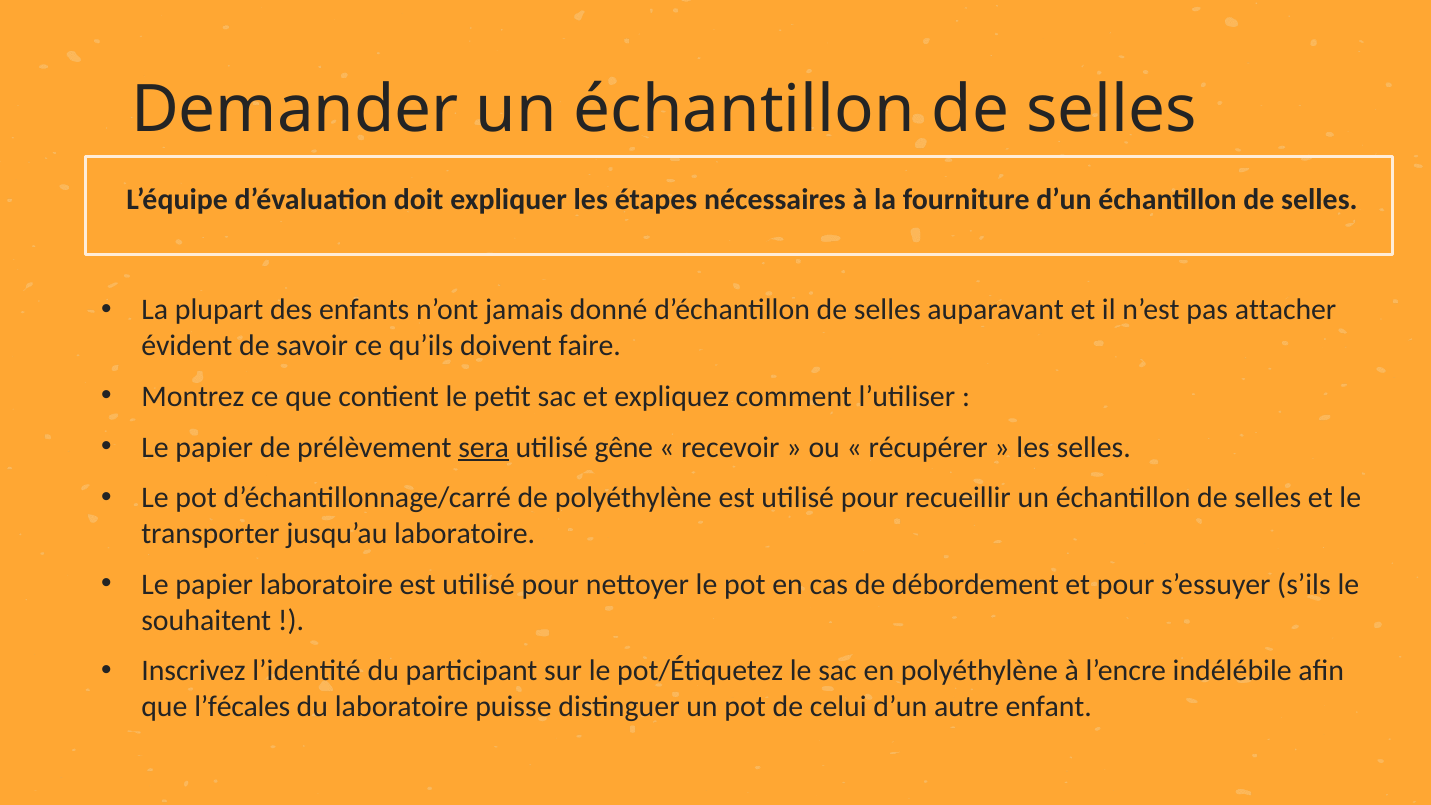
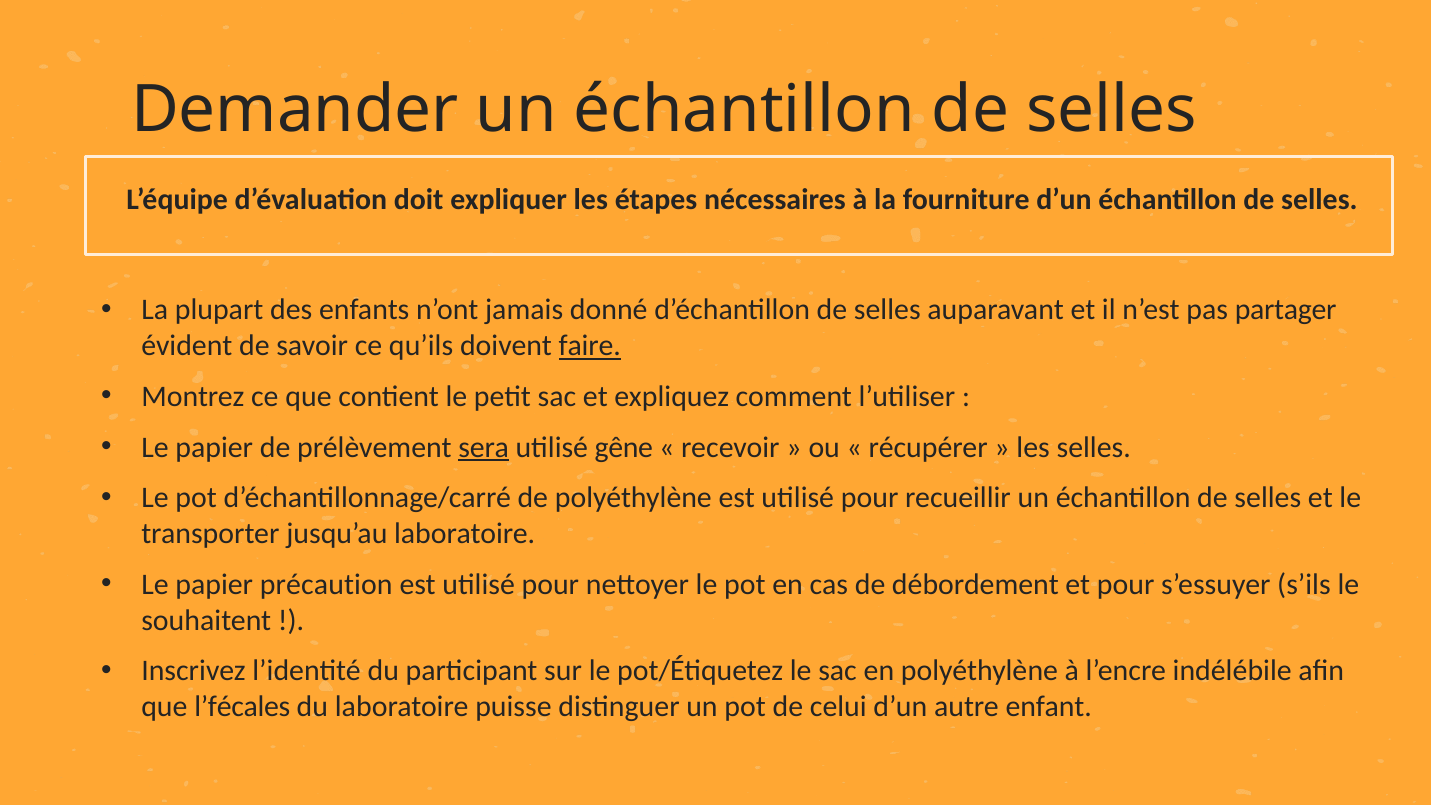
attacher: attacher -> partager
faire underline: none -> present
papier laboratoire: laboratoire -> précaution
